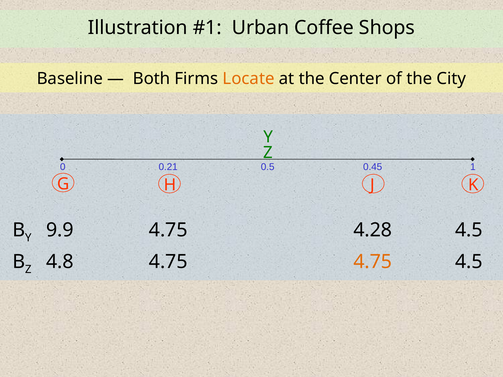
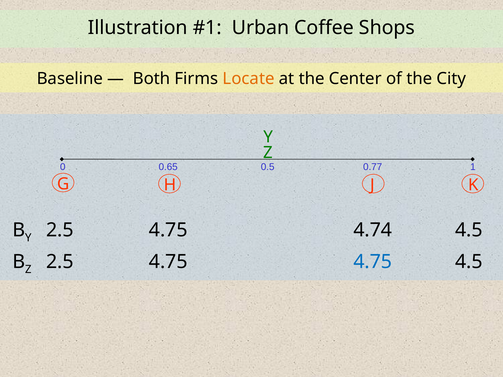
0.21: 0.21 -> 0.65
0.45: 0.45 -> 0.77
Y 9.9: 9.9 -> 2.5
4.28: 4.28 -> 4.74
Z 4.8: 4.8 -> 2.5
4.75 at (373, 262) colour: orange -> blue
